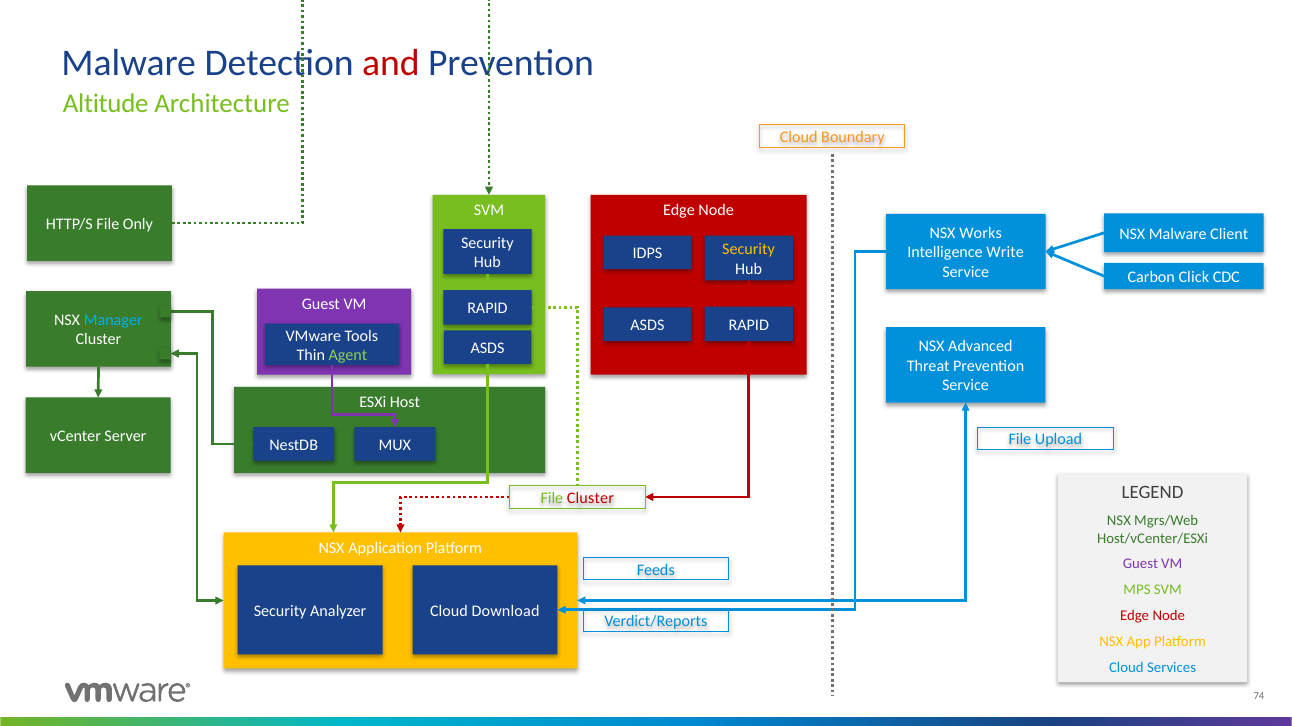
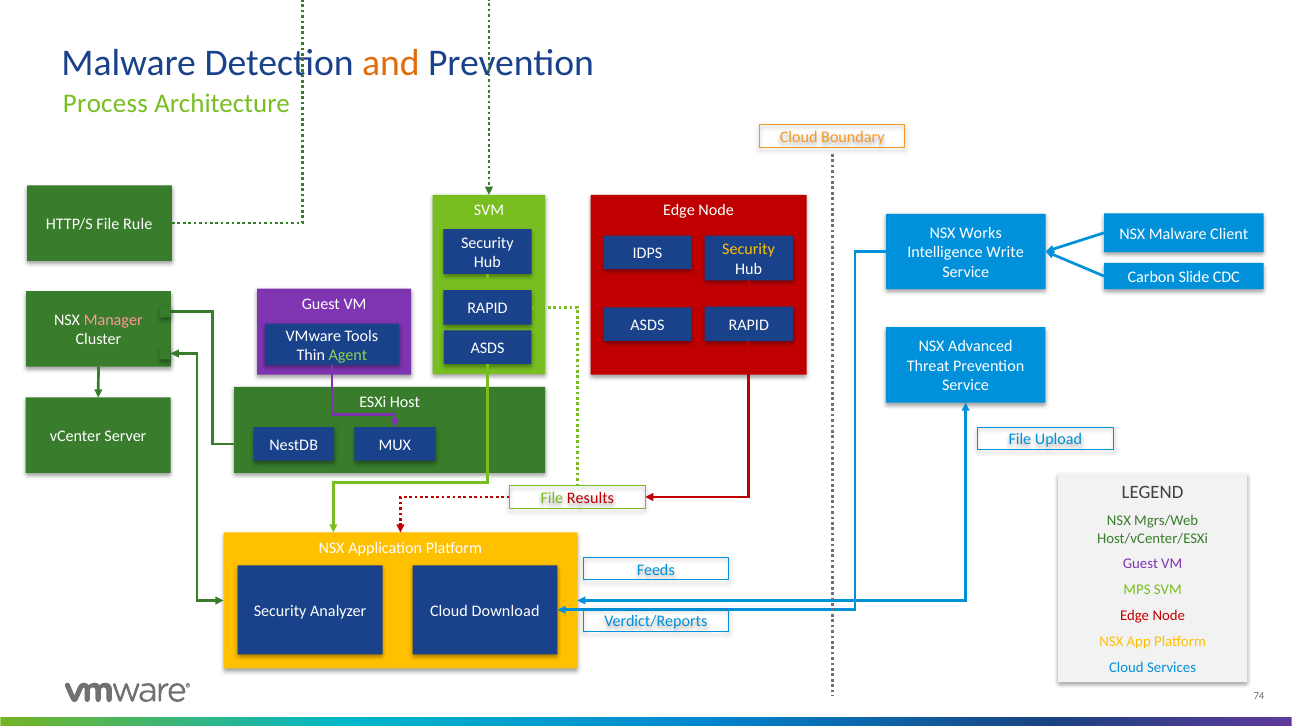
and colour: red -> orange
Altitude: Altitude -> Process
Only: Only -> Rule
Click: Click -> Slide
Manager colour: light blue -> pink
File Cluster: Cluster -> Results
